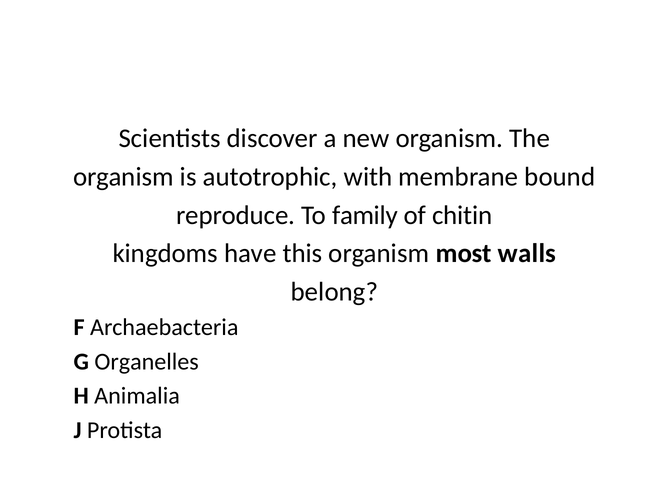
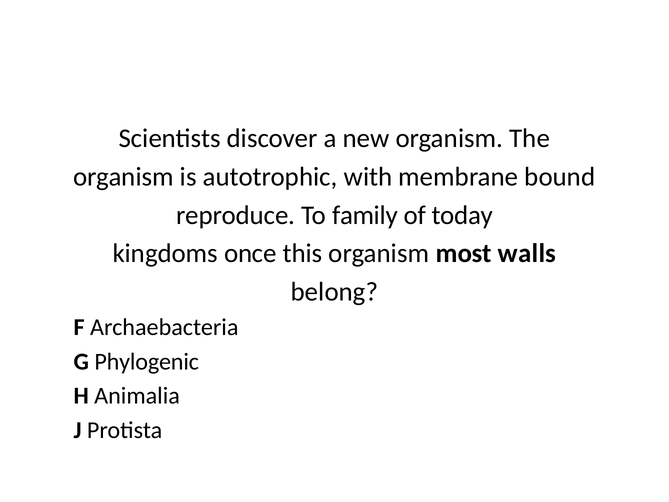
chitin: chitin -> today
have: have -> once
Organelles: Organelles -> Phylogenic
